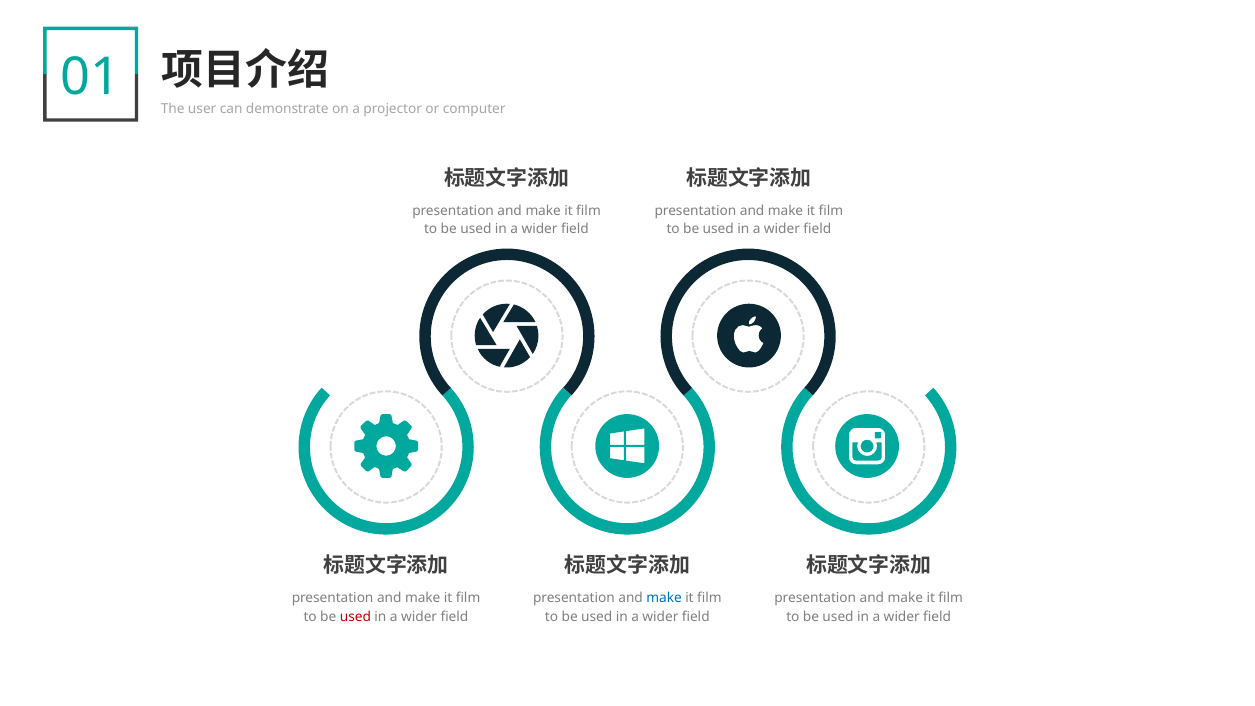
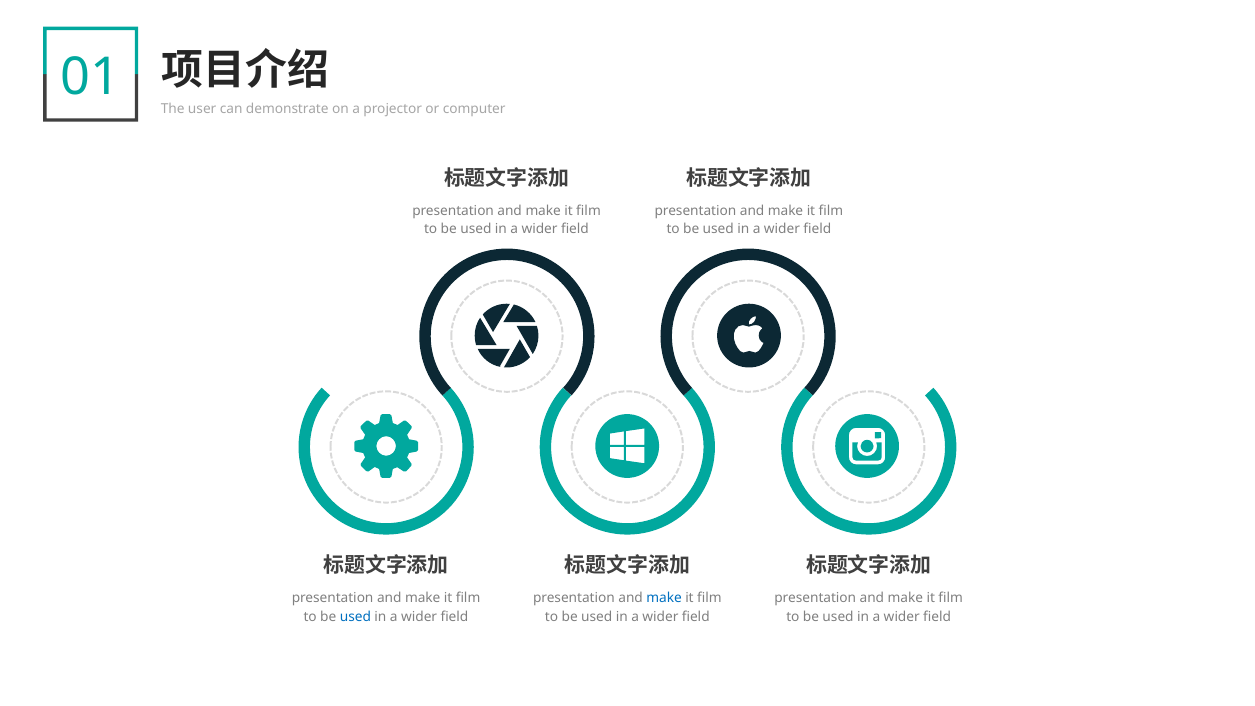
used at (355, 617) colour: red -> blue
